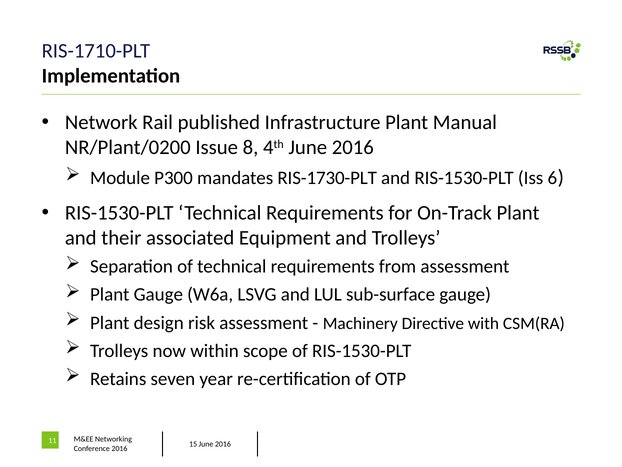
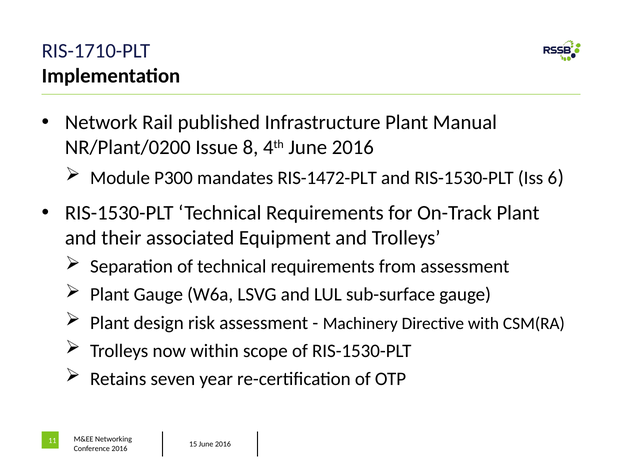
RIS-1730-PLT: RIS-1730-PLT -> RIS-1472-PLT
